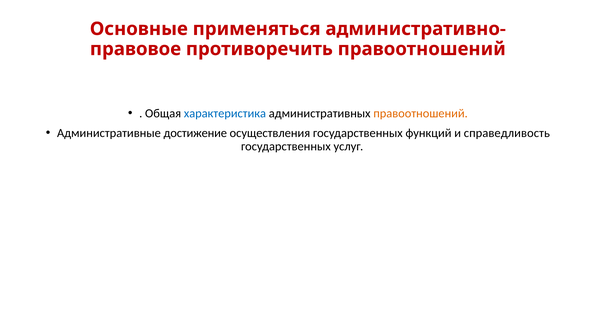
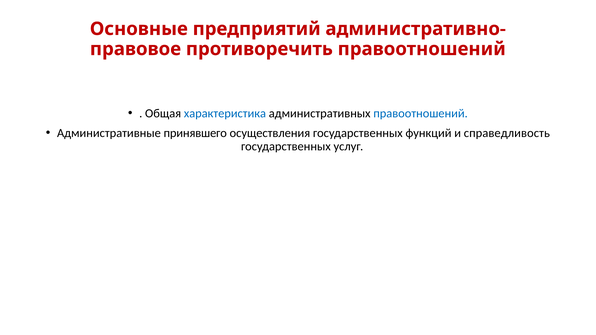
применяться: применяться -> предприятий
правоотношений at (421, 113) colour: orange -> blue
достижение: достижение -> принявшего
